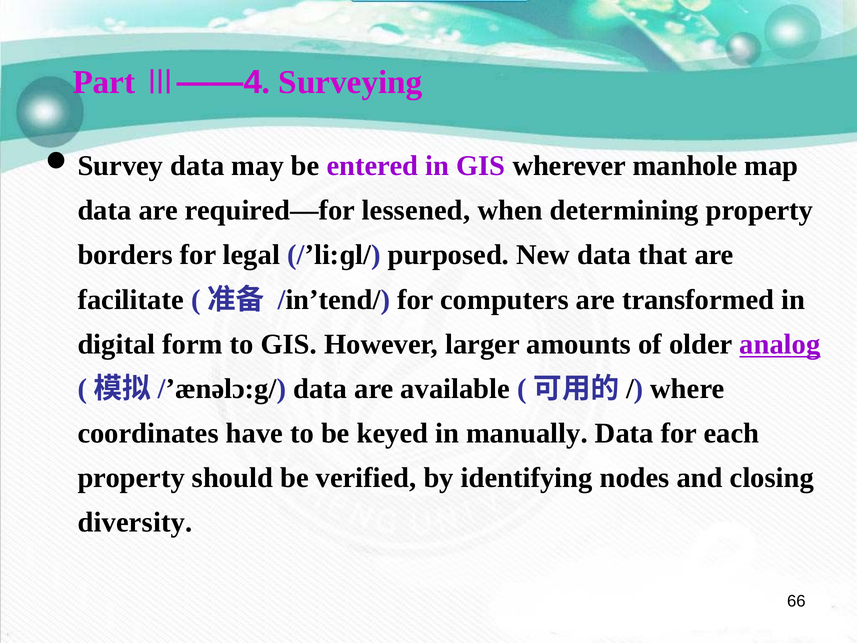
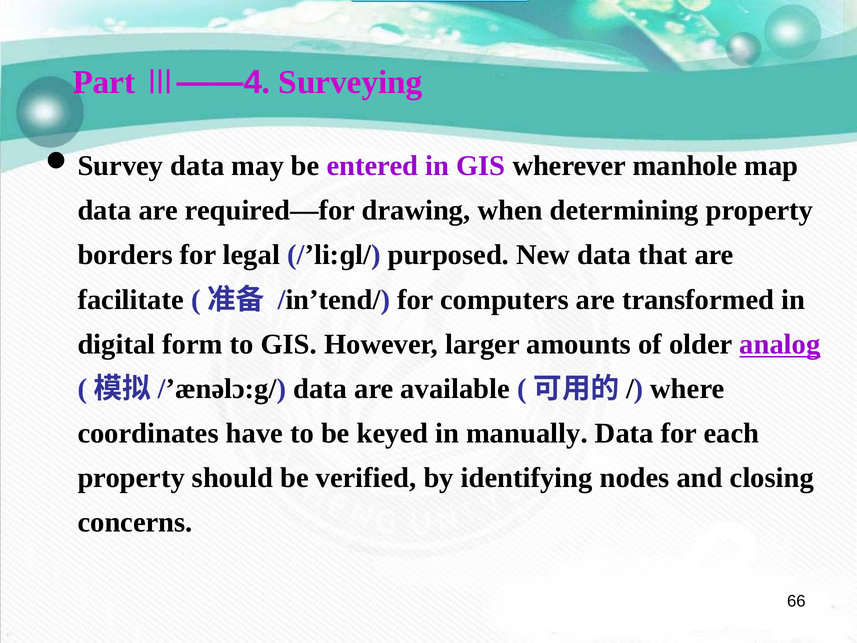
lessened: lessened -> drawing
diversity: diversity -> concerns
